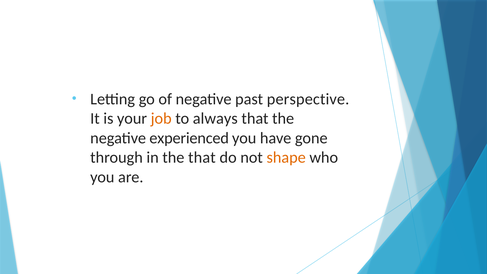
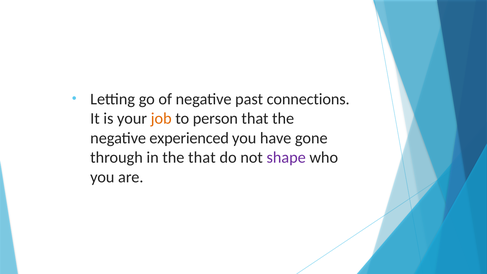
perspective: perspective -> connections
always: always -> person
shape colour: orange -> purple
